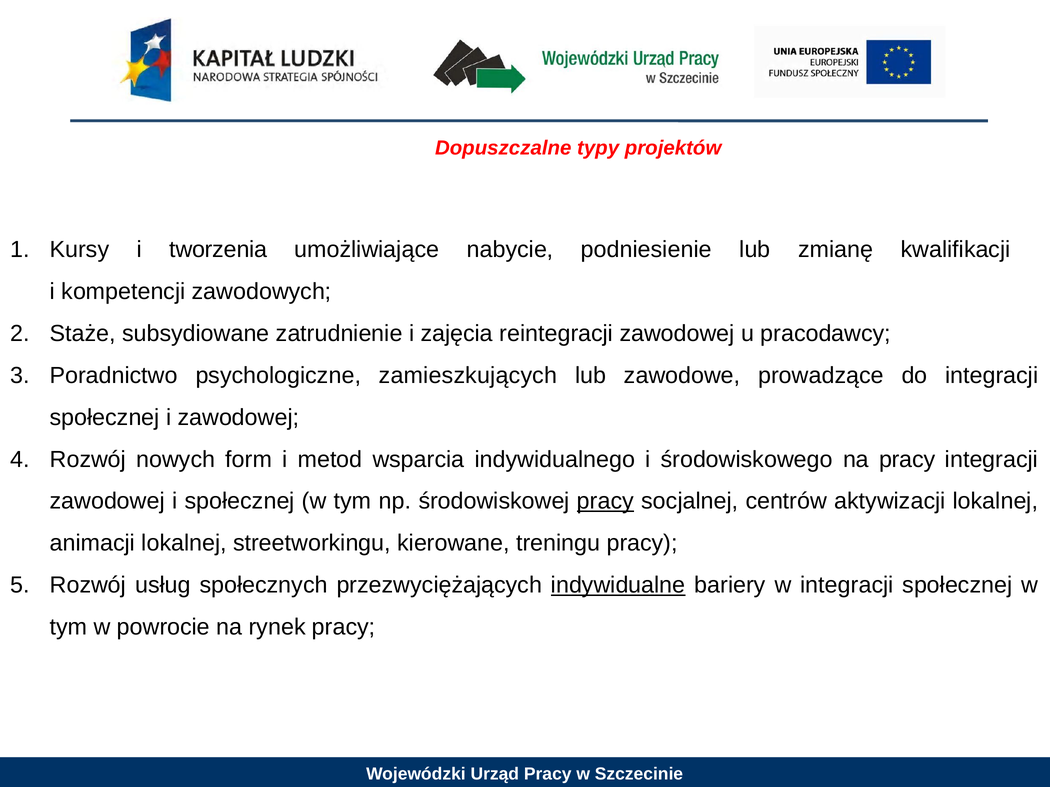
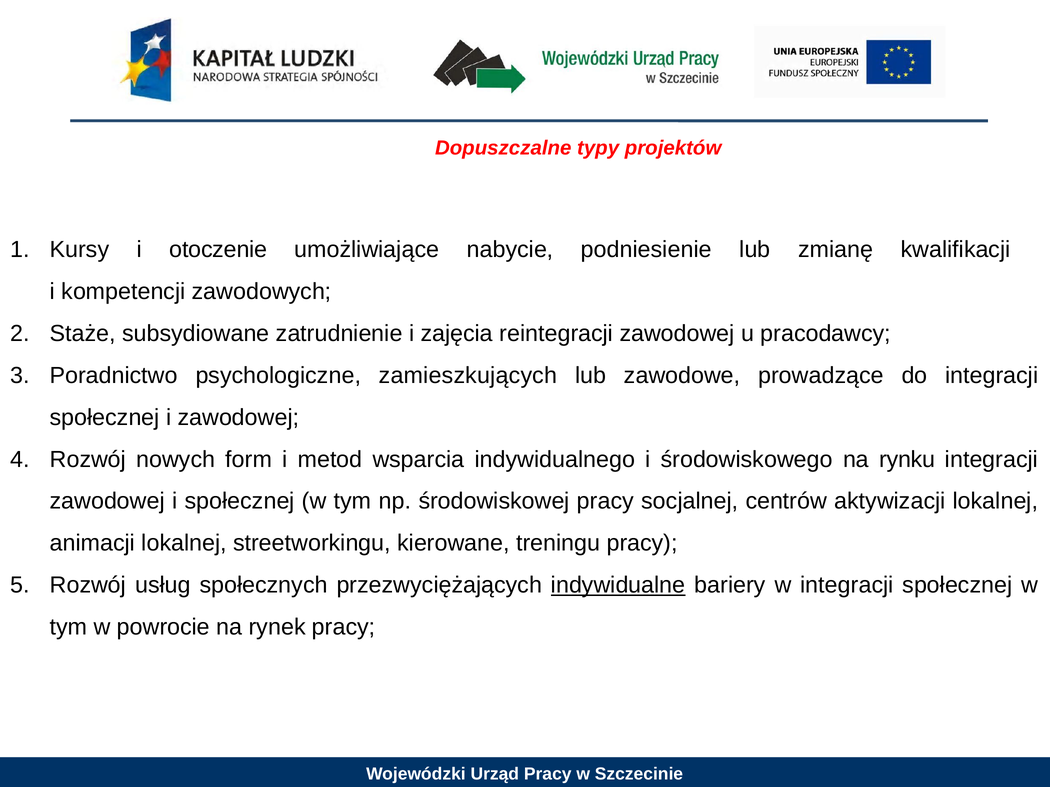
tworzenia: tworzenia -> otoczenie
na pracy: pracy -> rynku
pracy at (605, 502) underline: present -> none
